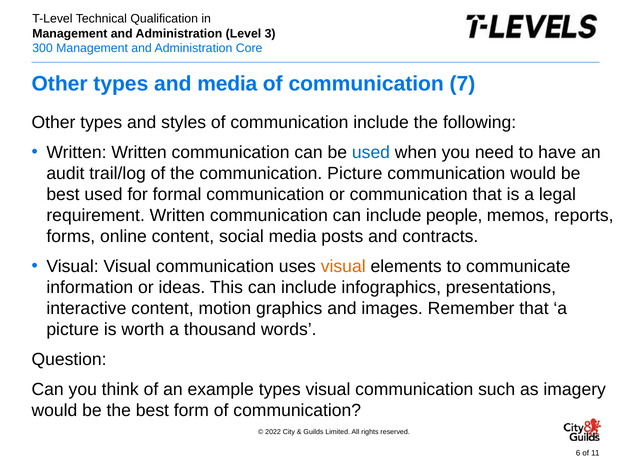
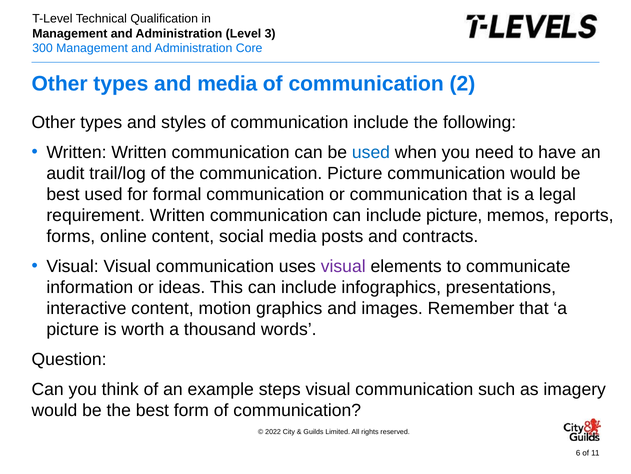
7: 7 -> 2
include people: people -> picture
visual at (343, 266) colour: orange -> purple
example types: types -> steps
